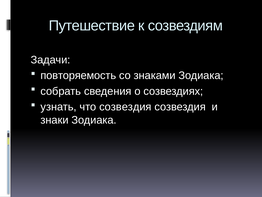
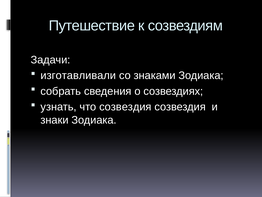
повторяемость: повторяемость -> изготавливали
